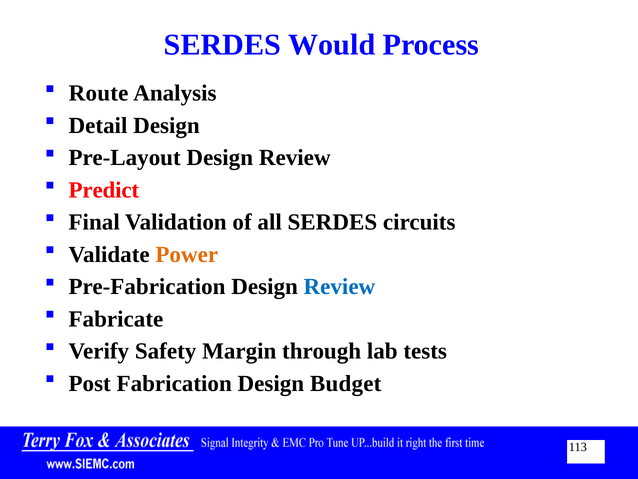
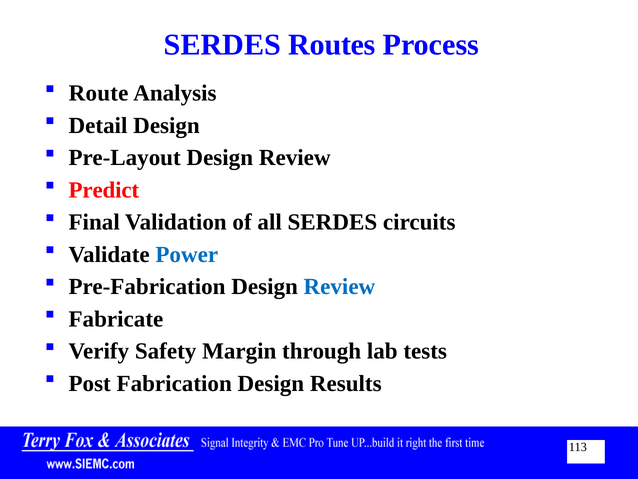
Would: Would -> Routes
Power colour: orange -> blue
Budget: Budget -> Results
